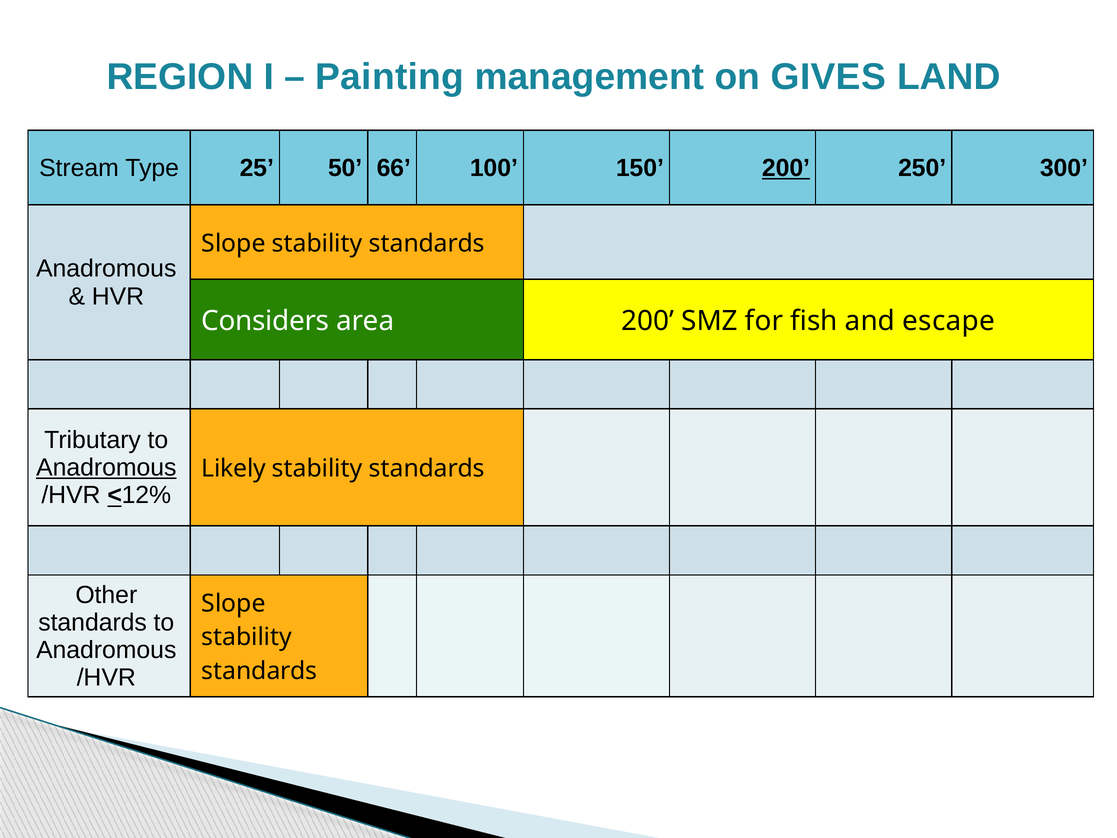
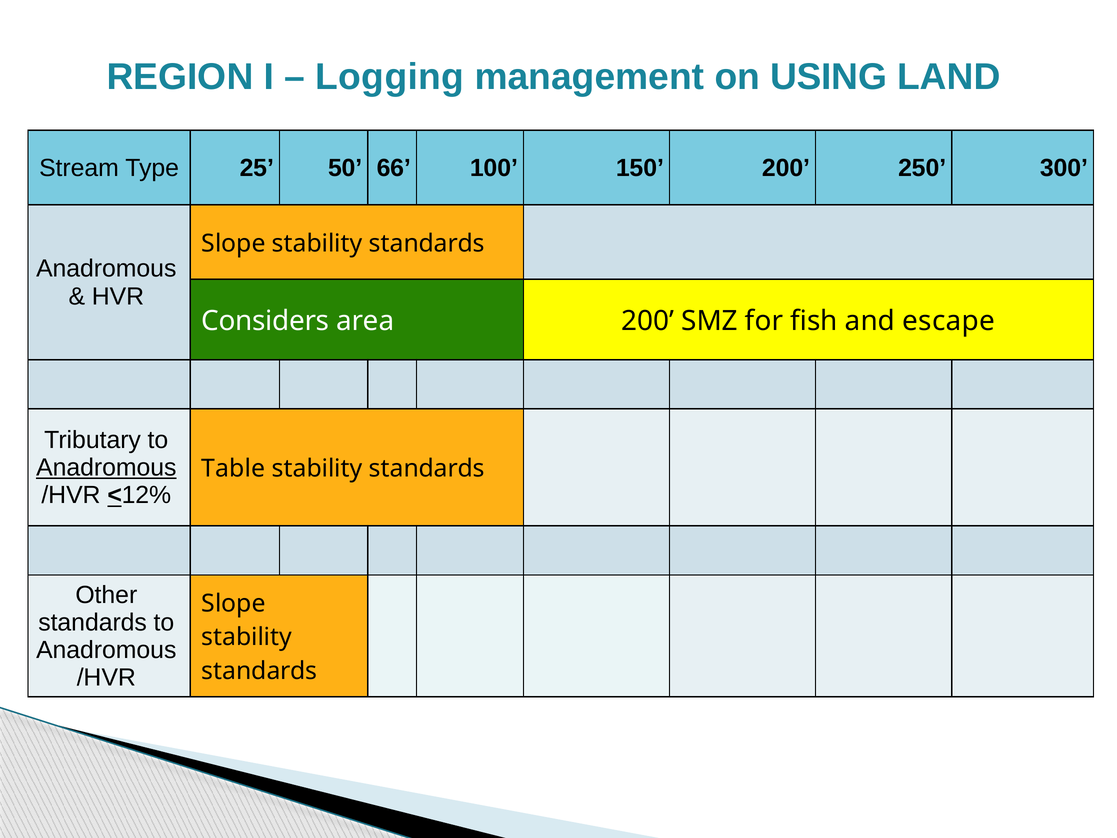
Painting: Painting -> Logging
GIVES: GIVES -> USING
200 at (786, 168) underline: present -> none
Likely: Likely -> Table
